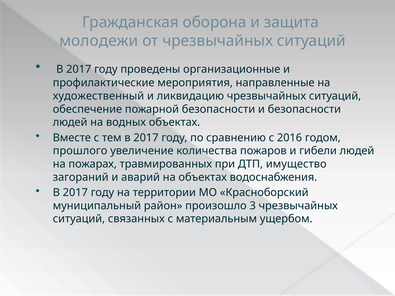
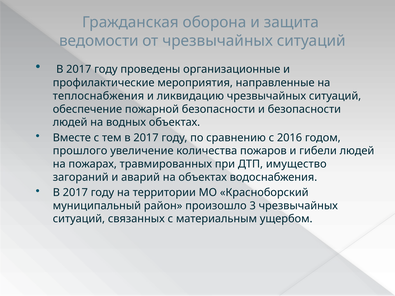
молодежи: молодежи -> ведомости
художественный: художественный -> теплоснабжения
